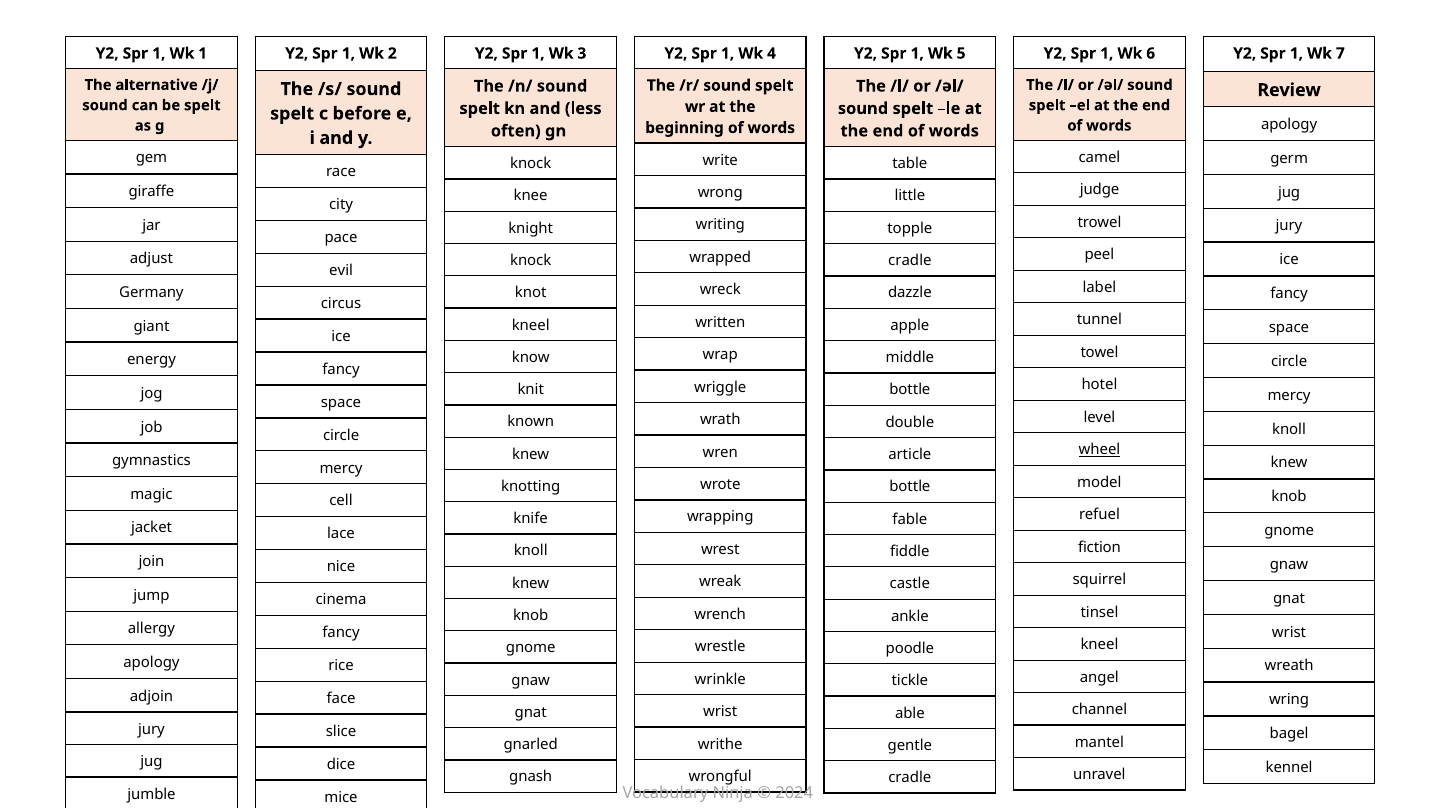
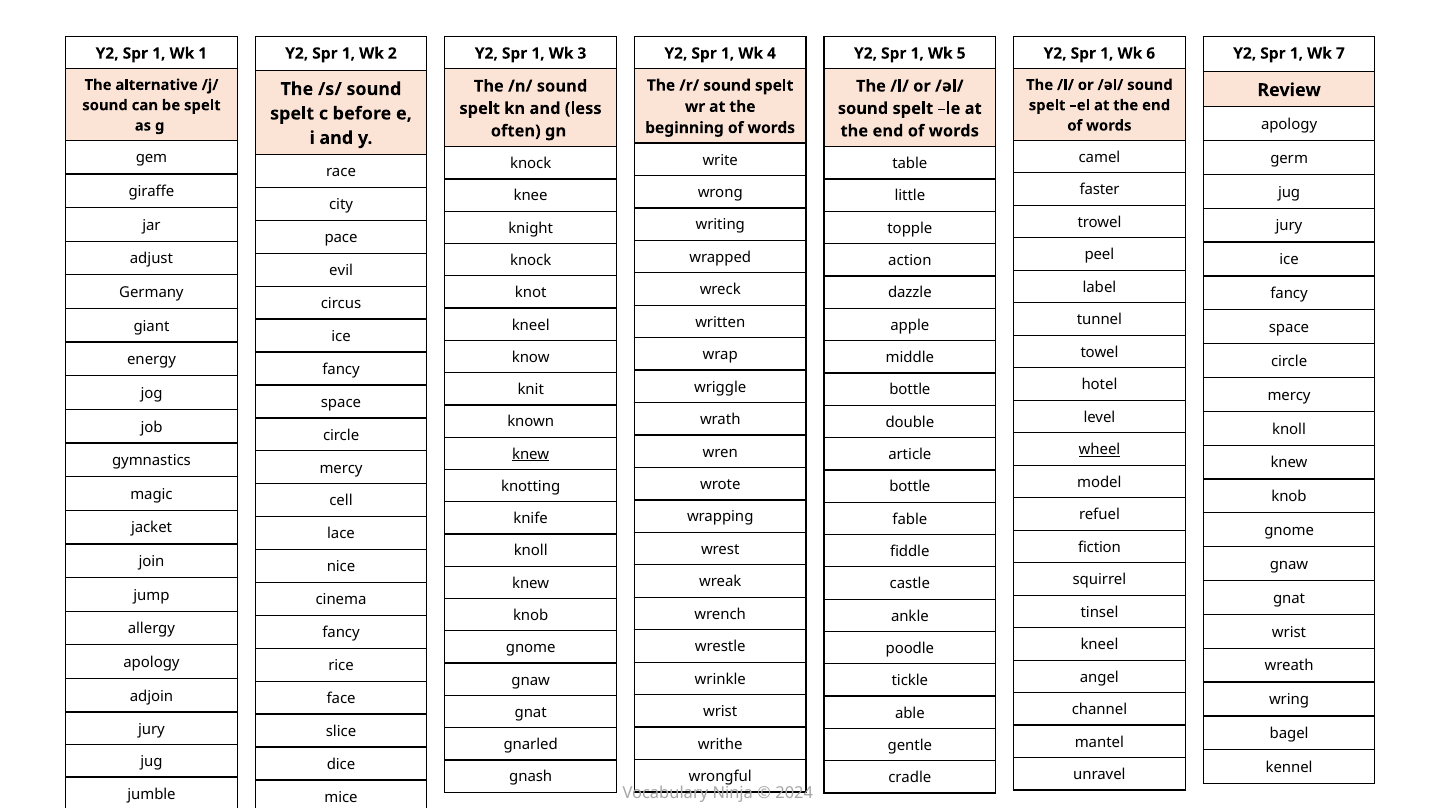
judge: judge -> faster
cradle at (910, 261): cradle -> action
knew at (531, 454) underline: none -> present
